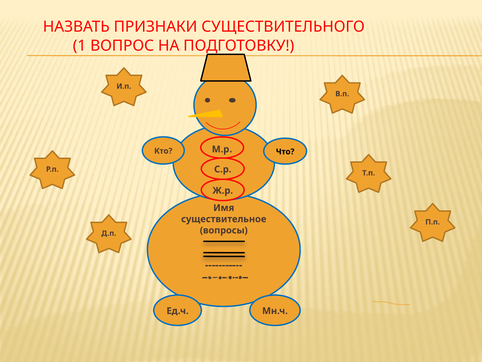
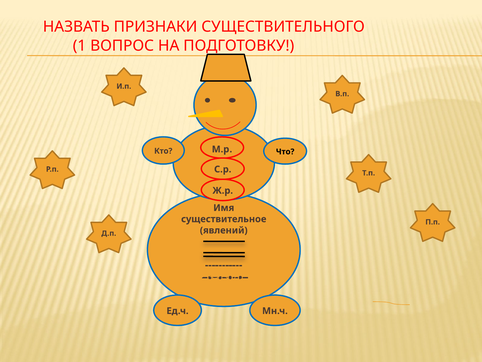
вопросы: вопросы -> явлений
